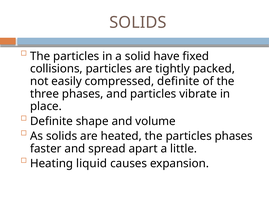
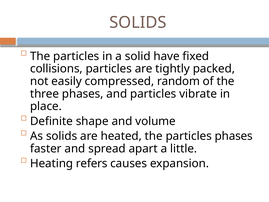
compressed definite: definite -> random
liquid: liquid -> refers
